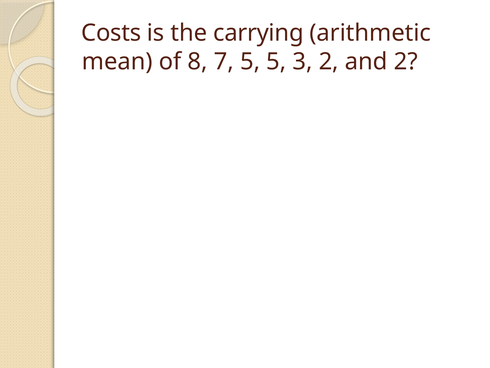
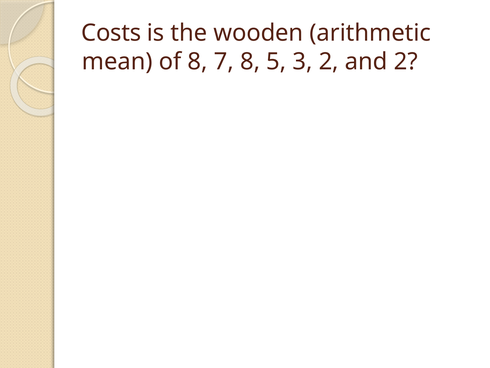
carrying: carrying -> wooden
7 5: 5 -> 8
